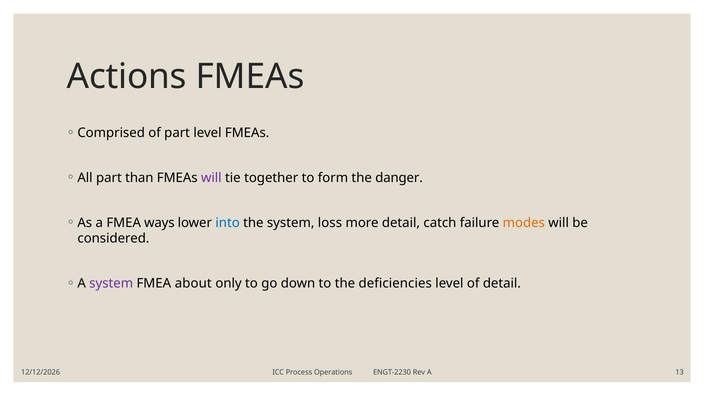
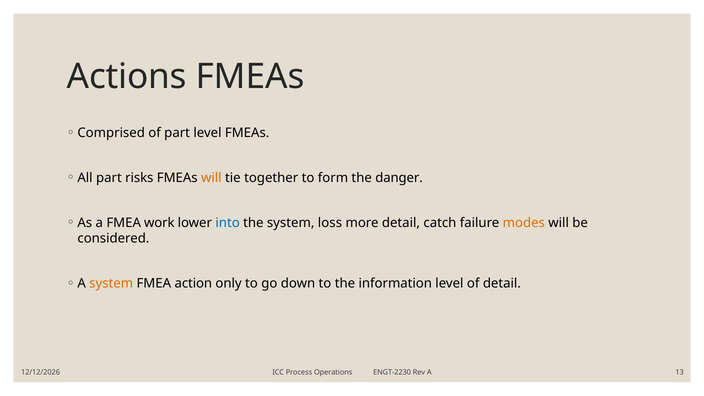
than: than -> risks
will at (211, 178) colour: purple -> orange
ways: ways -> work
system at (111, 283) colour: purple -> orange
about: about -> action
deficiencies: deficiencies -> information
